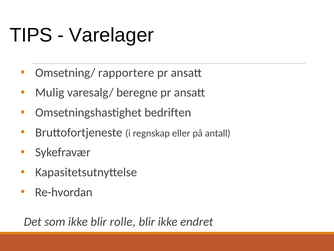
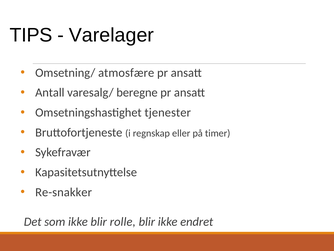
rapportere: rapportere -> atmosfære
Mulig: Mulig -> Antall
bedriften: bedriften -> tjenester
antall: antall -> timer
Re-hvordan: Re-hvordan -> Re-snakker
